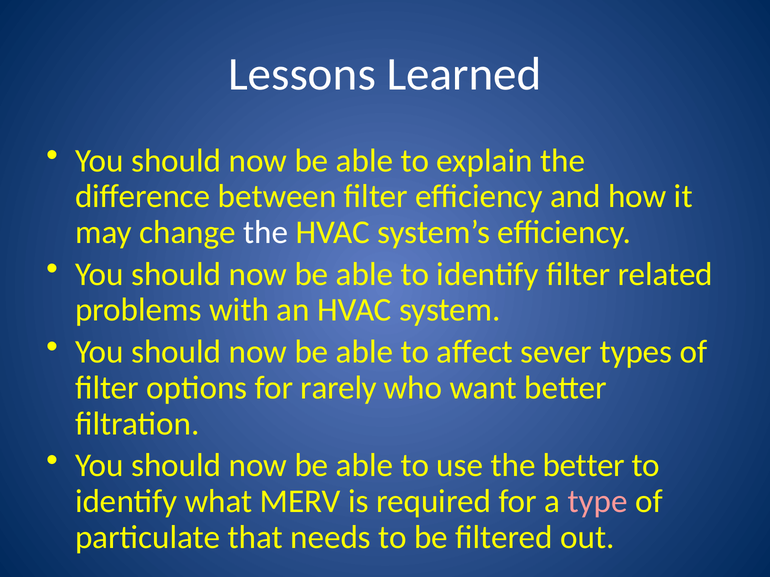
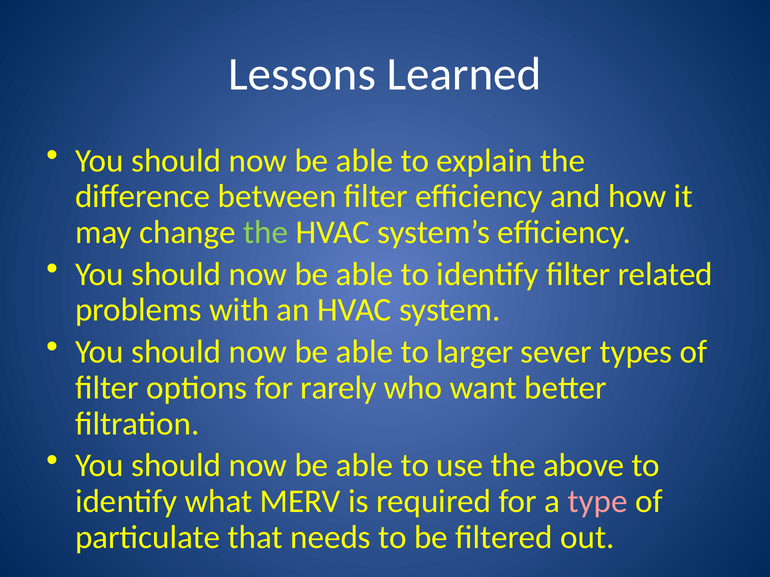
the at (266, 232) colour: white -> light green
affect: affect -> larger
the better: better -> above
